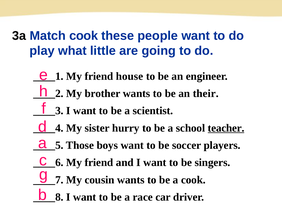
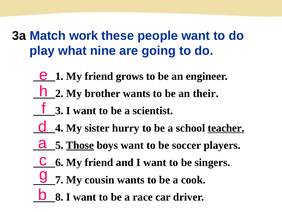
Match cook: cook -> work
little: little -> nine
house: house -> grows
Those underline: none -> present
